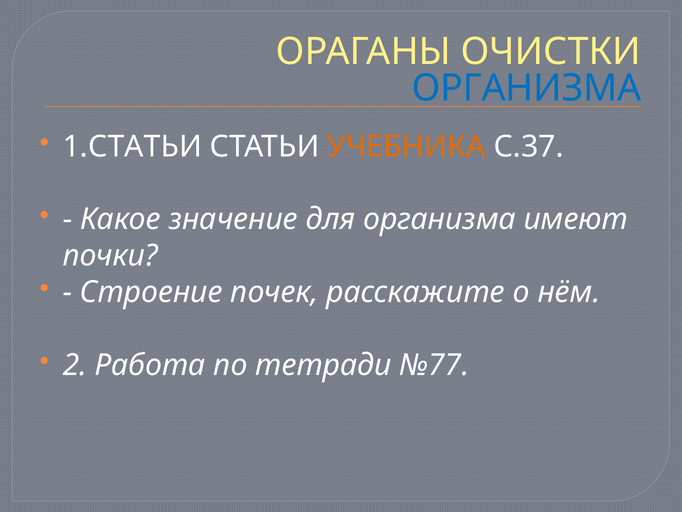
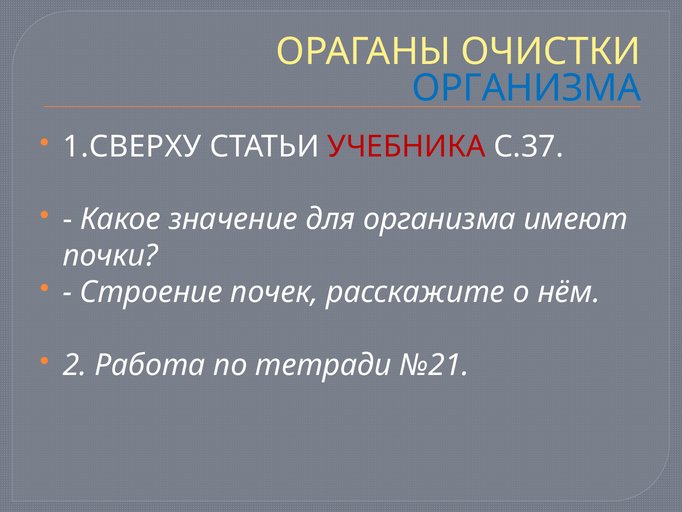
1.СТАТЬИ: 1.СТАТЬИ -> 1.СВЕРХУ
УЧЕБНИКА colour: orange -> red
№77: №77 -> №21
